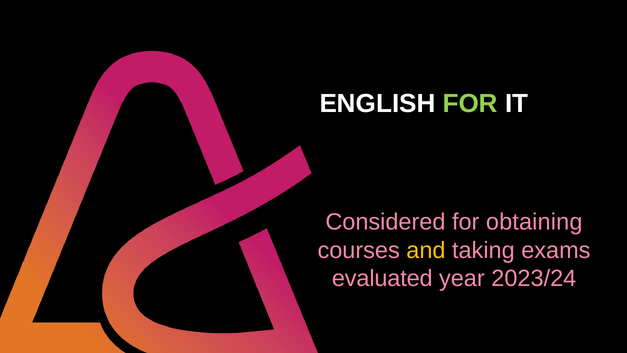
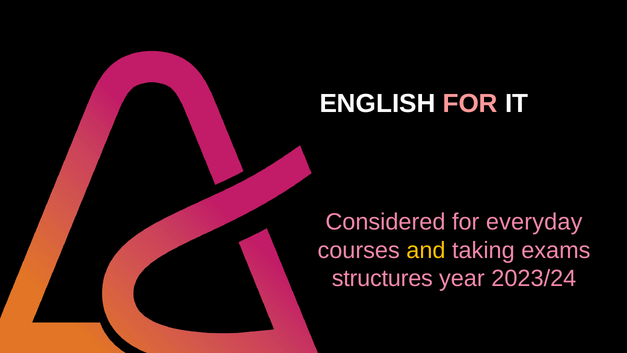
FOR at (470, 103) colour: light green -> pink
obtaining: obtaining -> everyday
evaluated: evaluated -> structures
